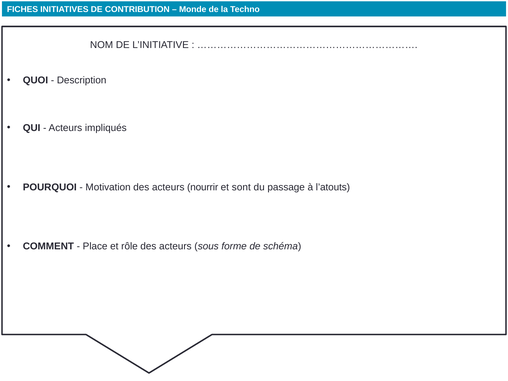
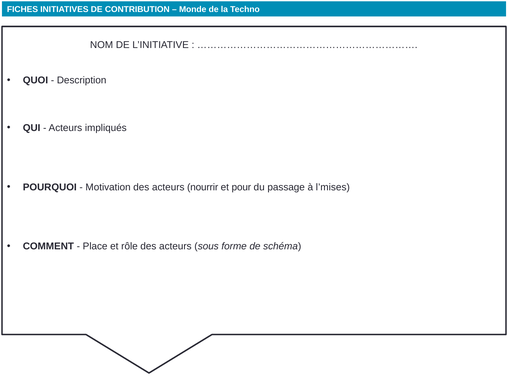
sont: sont -> pour
l’atouts: l’atouts -> l’mises
